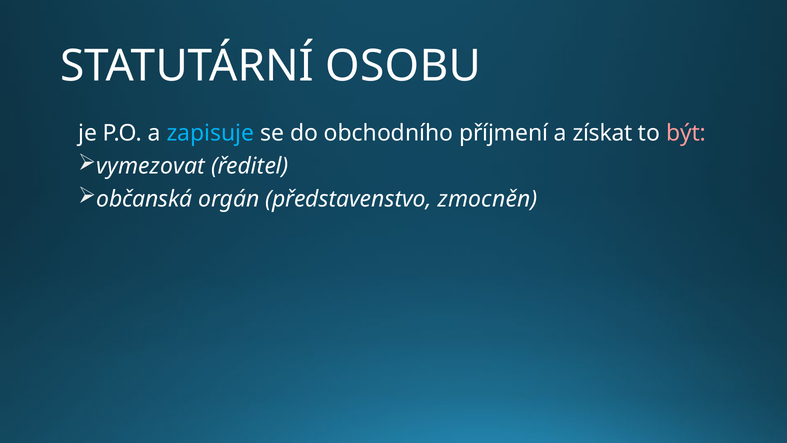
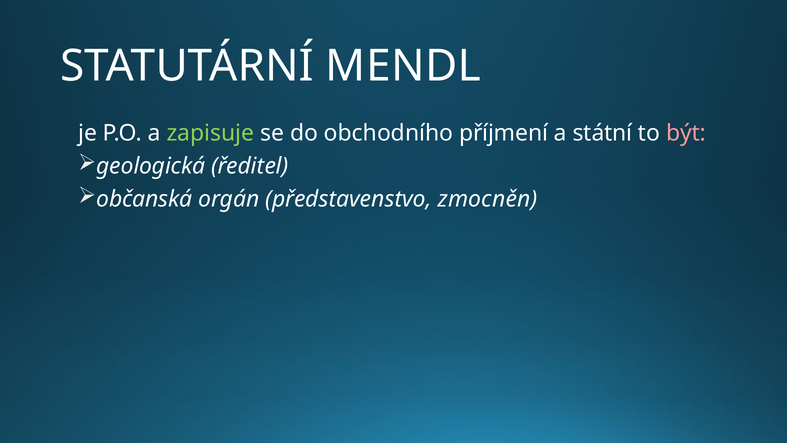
OSOBU: OSOBU -> MENDL
zapisuje colour: light blue -> light green
získat: získat -> státní
vymezovat: vymezovat -> geologická
